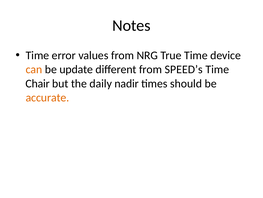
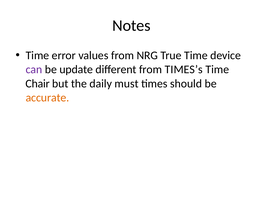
can colour: orange -> purple
SPEED’s: SPEED’s -> TIMES’s
nadir: nadir -> must
